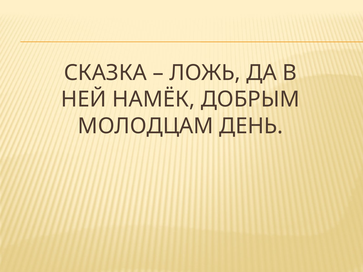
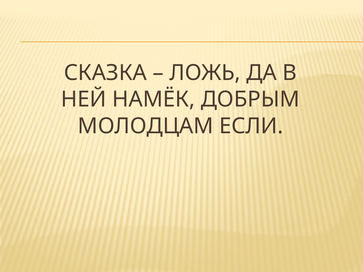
ДЕНЬ: ДЕНЬ -> ЕСЛИ
